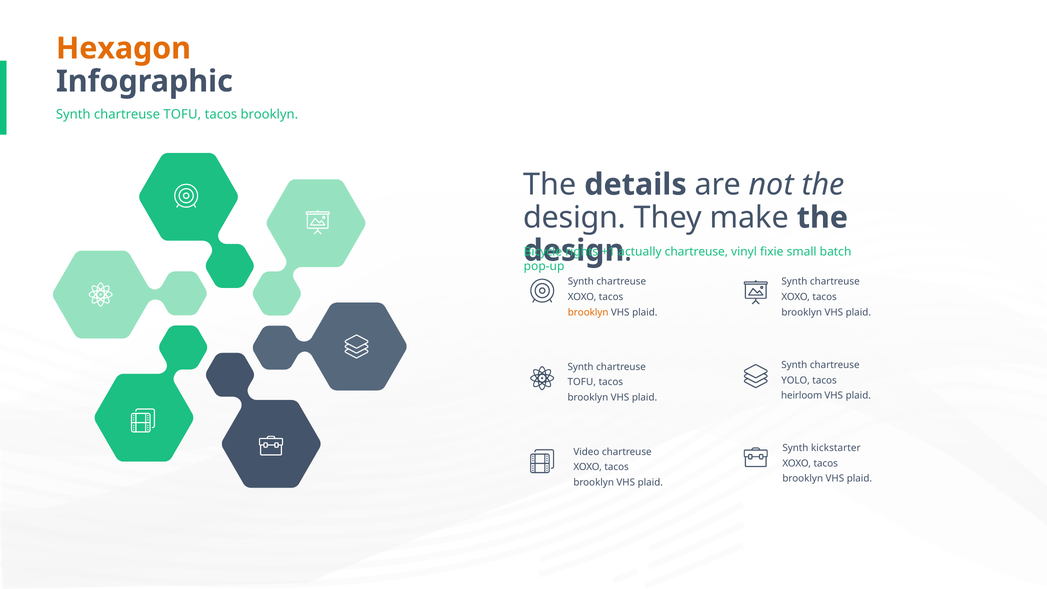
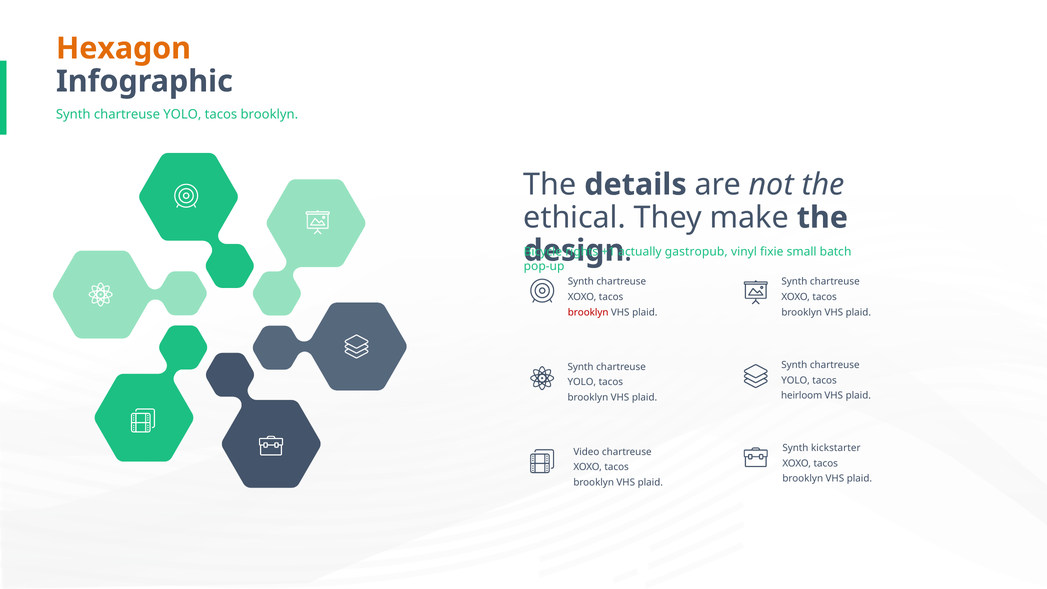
TOFU at (182, 115): TOFU -> YOLO
design at (575, 218): design -> ethical
chartreuse at (696, 252): chartreuse -> gastropub
brooklyn at (588, 312) colour: orange -> red
TOFU at (582, 382): TOFU -> YOLO
